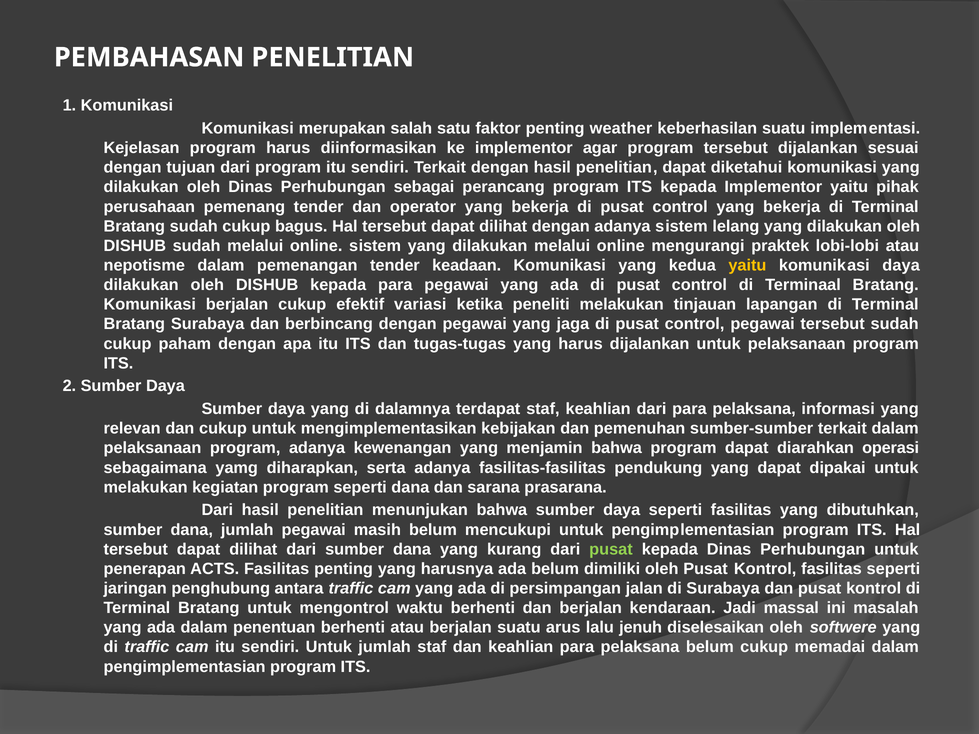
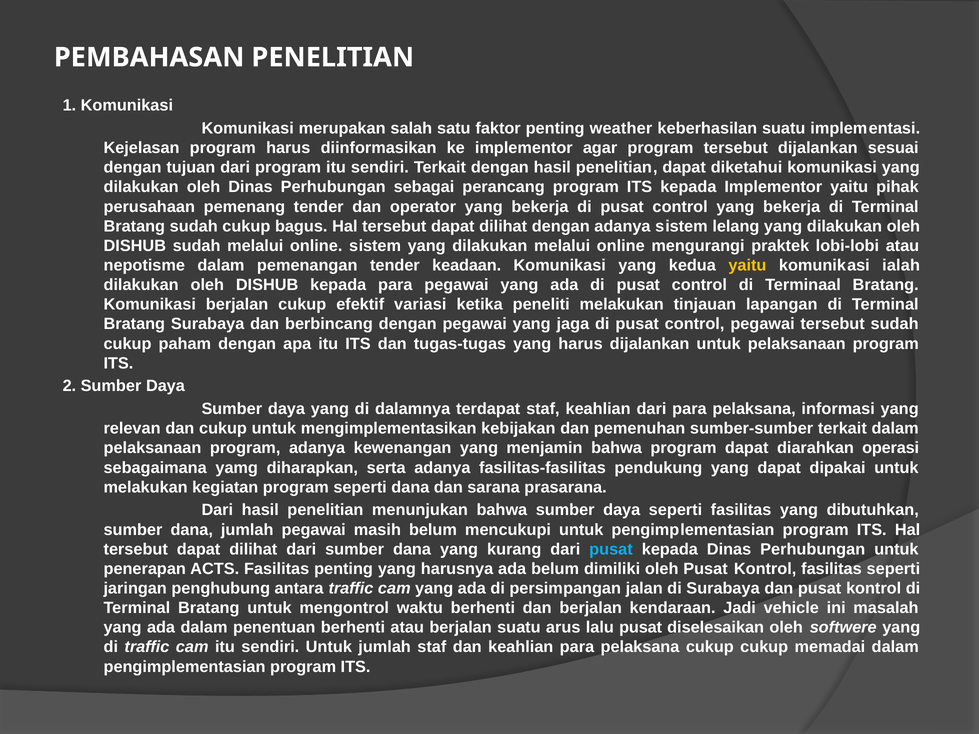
komunikasi daya: daya -> ialah
pusat at (611, 549) colour: light green -> light blue
massal: massal -> vehicle
lalu jenuh: jenuh -> pusat
pelaksana belum: belum -> cukup
